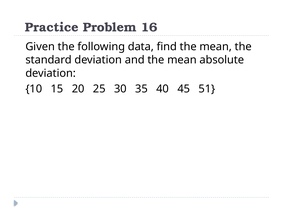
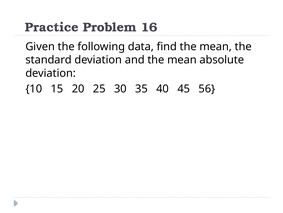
51: 51 -> 56
